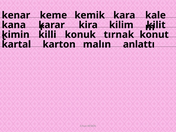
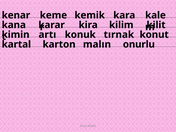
killi: killi -> artı
anlattı: anlattı -> onurlu
